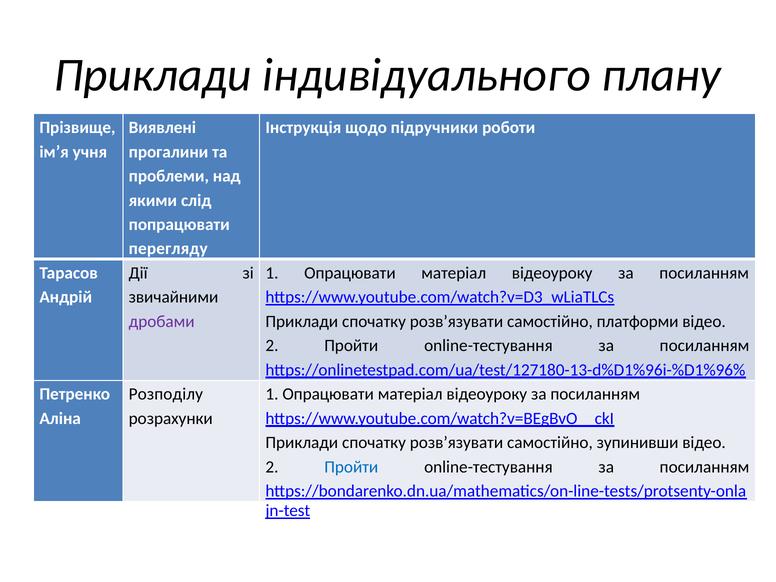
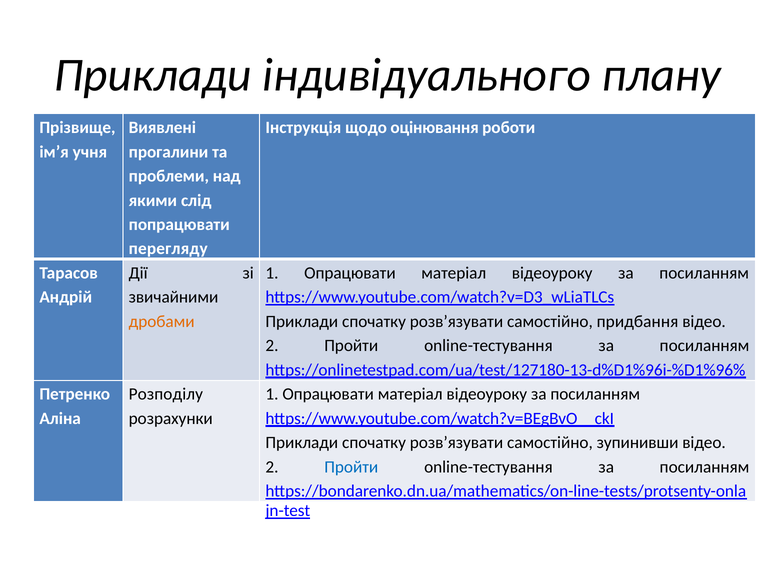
підручники: підручники -> оцінювання
дробами colour: purple -> orange
платформи: платформи -> придбання
